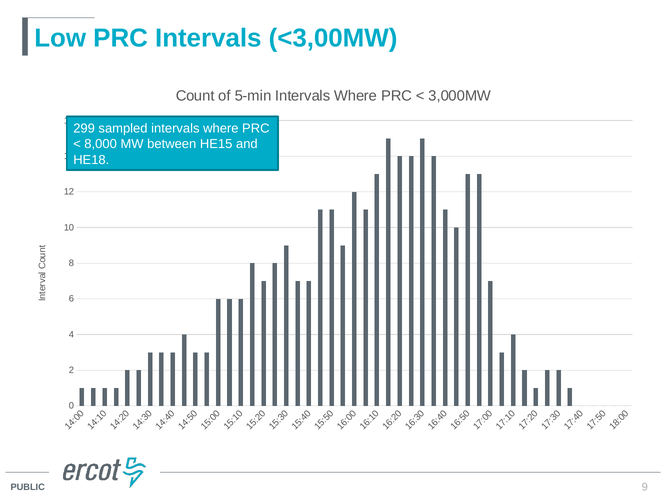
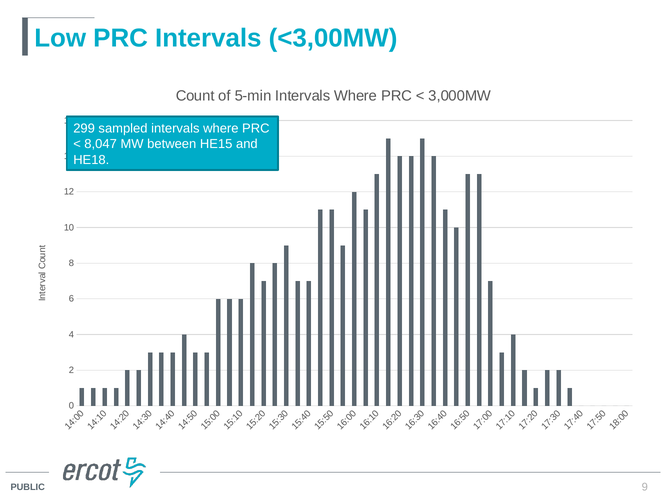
8,000: 8,000 -> 8,047
